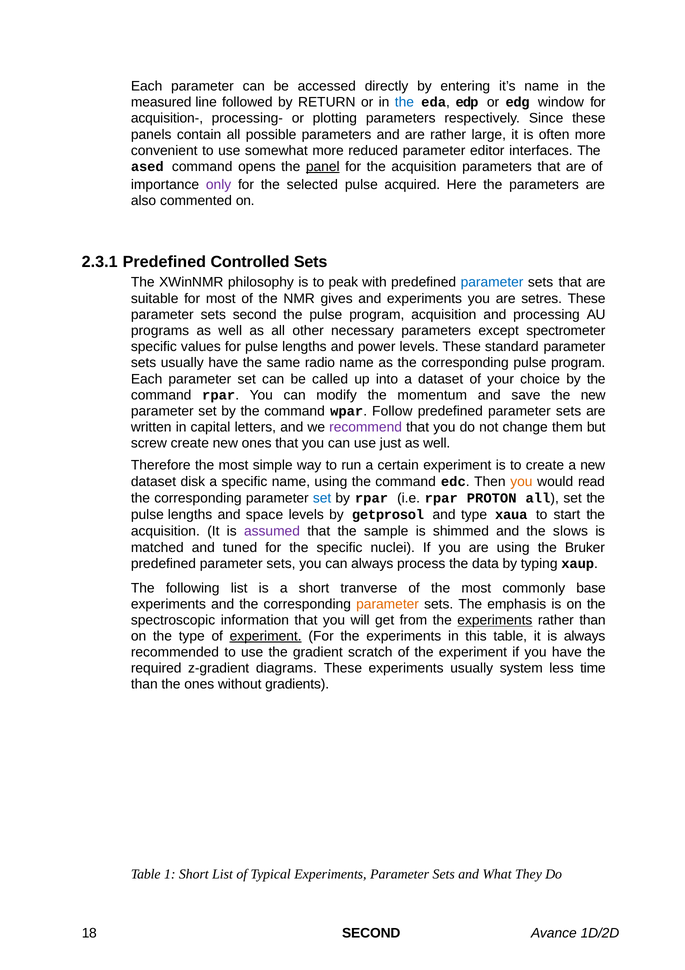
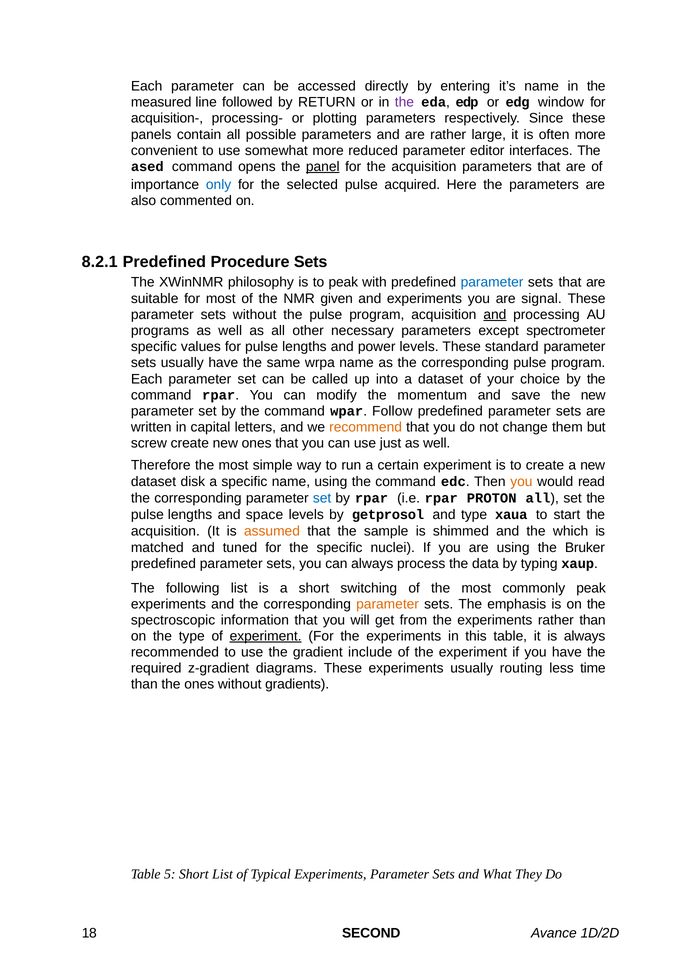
the at (404, 102) colour: blue -> purple
only colour: purple -> blue
2.3.1: 2.3.1 -> 8.2.1
Controlled: Controlled -> Procedure
gives: gives -> given
setres: setres -> signal
sets second: second -> without
and at (495, 314) underline: none -> present
radio: radio -> wrpa
recommend colour: purple -> orange
assumed colour: purple -> orange
slows: slows -> which
tranverse: tranverse -> switching
commonly base: base -> peak
experiments at (495, 620) underline: present -> none
scratch: scratch -> include
system: system -> routing
1: 1 -> 5
